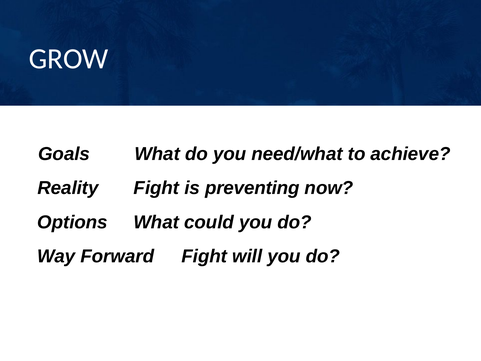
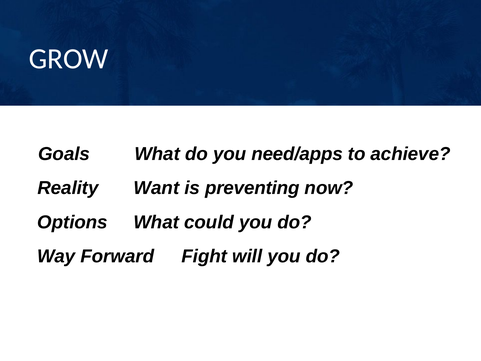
need/what: need/what -> need/apps
Reality Fight: Fight -> Want
